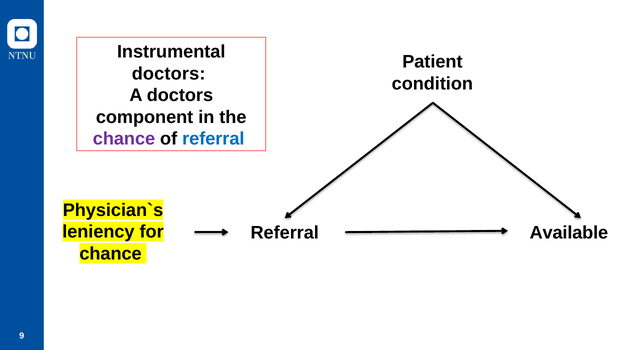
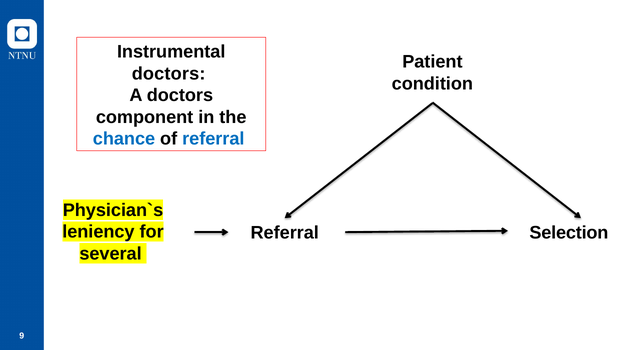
chance at (124, 139) colour: purple -> blue
Available: Available -> Selection
chance at (111, 253): chance -> several
